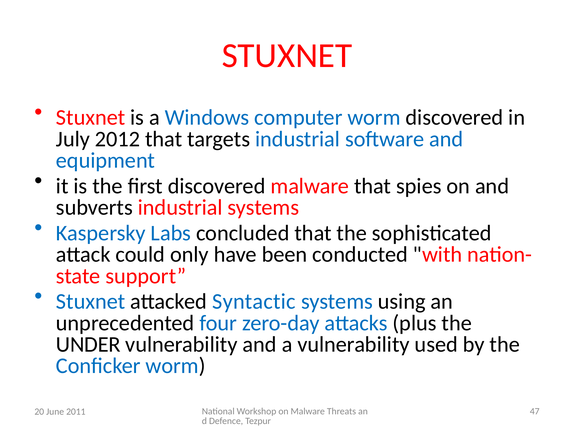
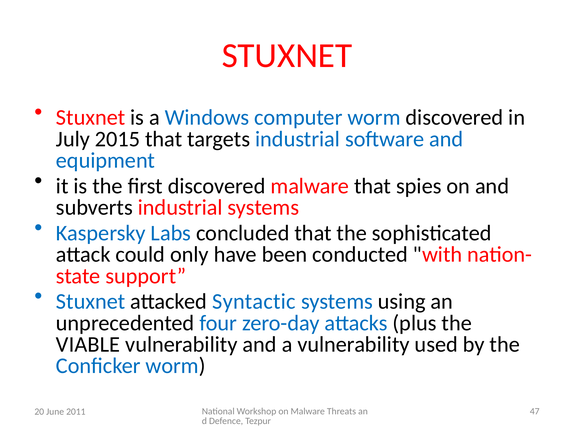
2012: 2012 -> 2015
UNDER: UNDER -> VIABLE
